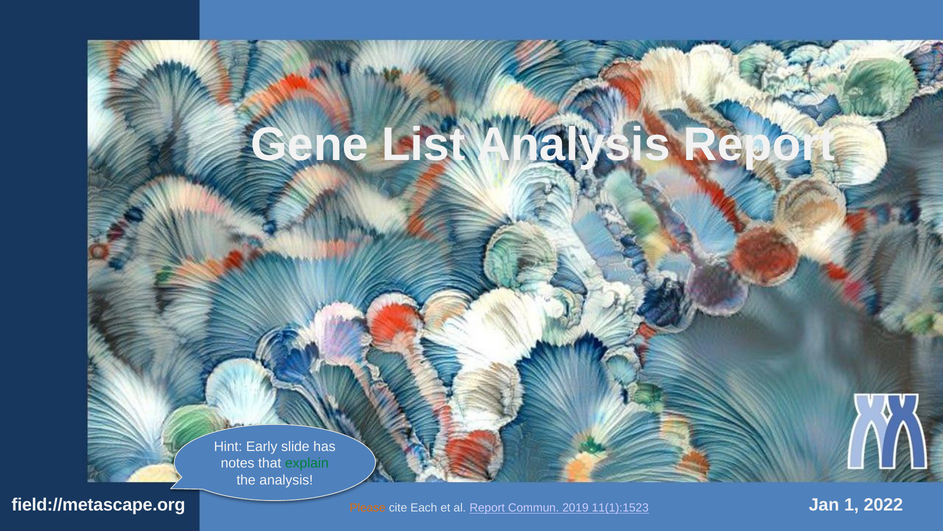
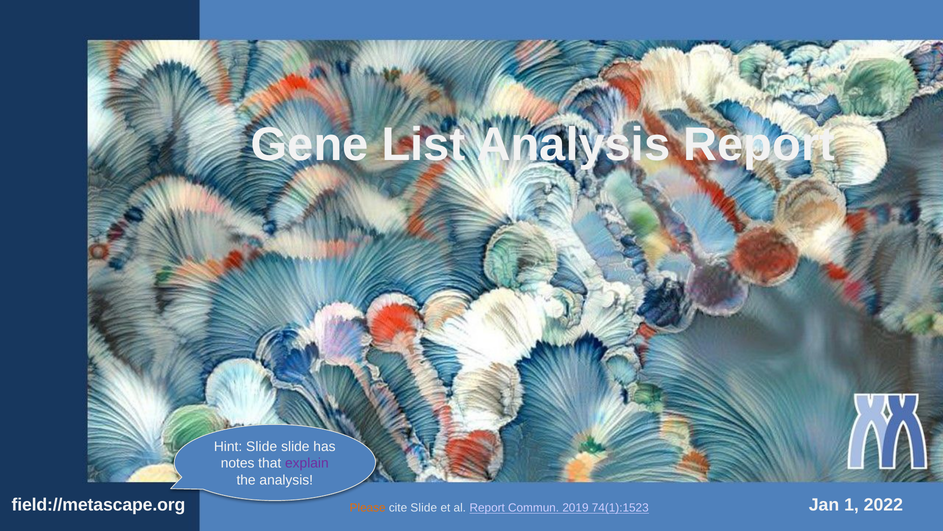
Hint Early: Early -> Slide
explain colour: green -> purple
cite Each: Each -> Slide
11(1):1523: 11(1):1523 -> 74(1):1523
